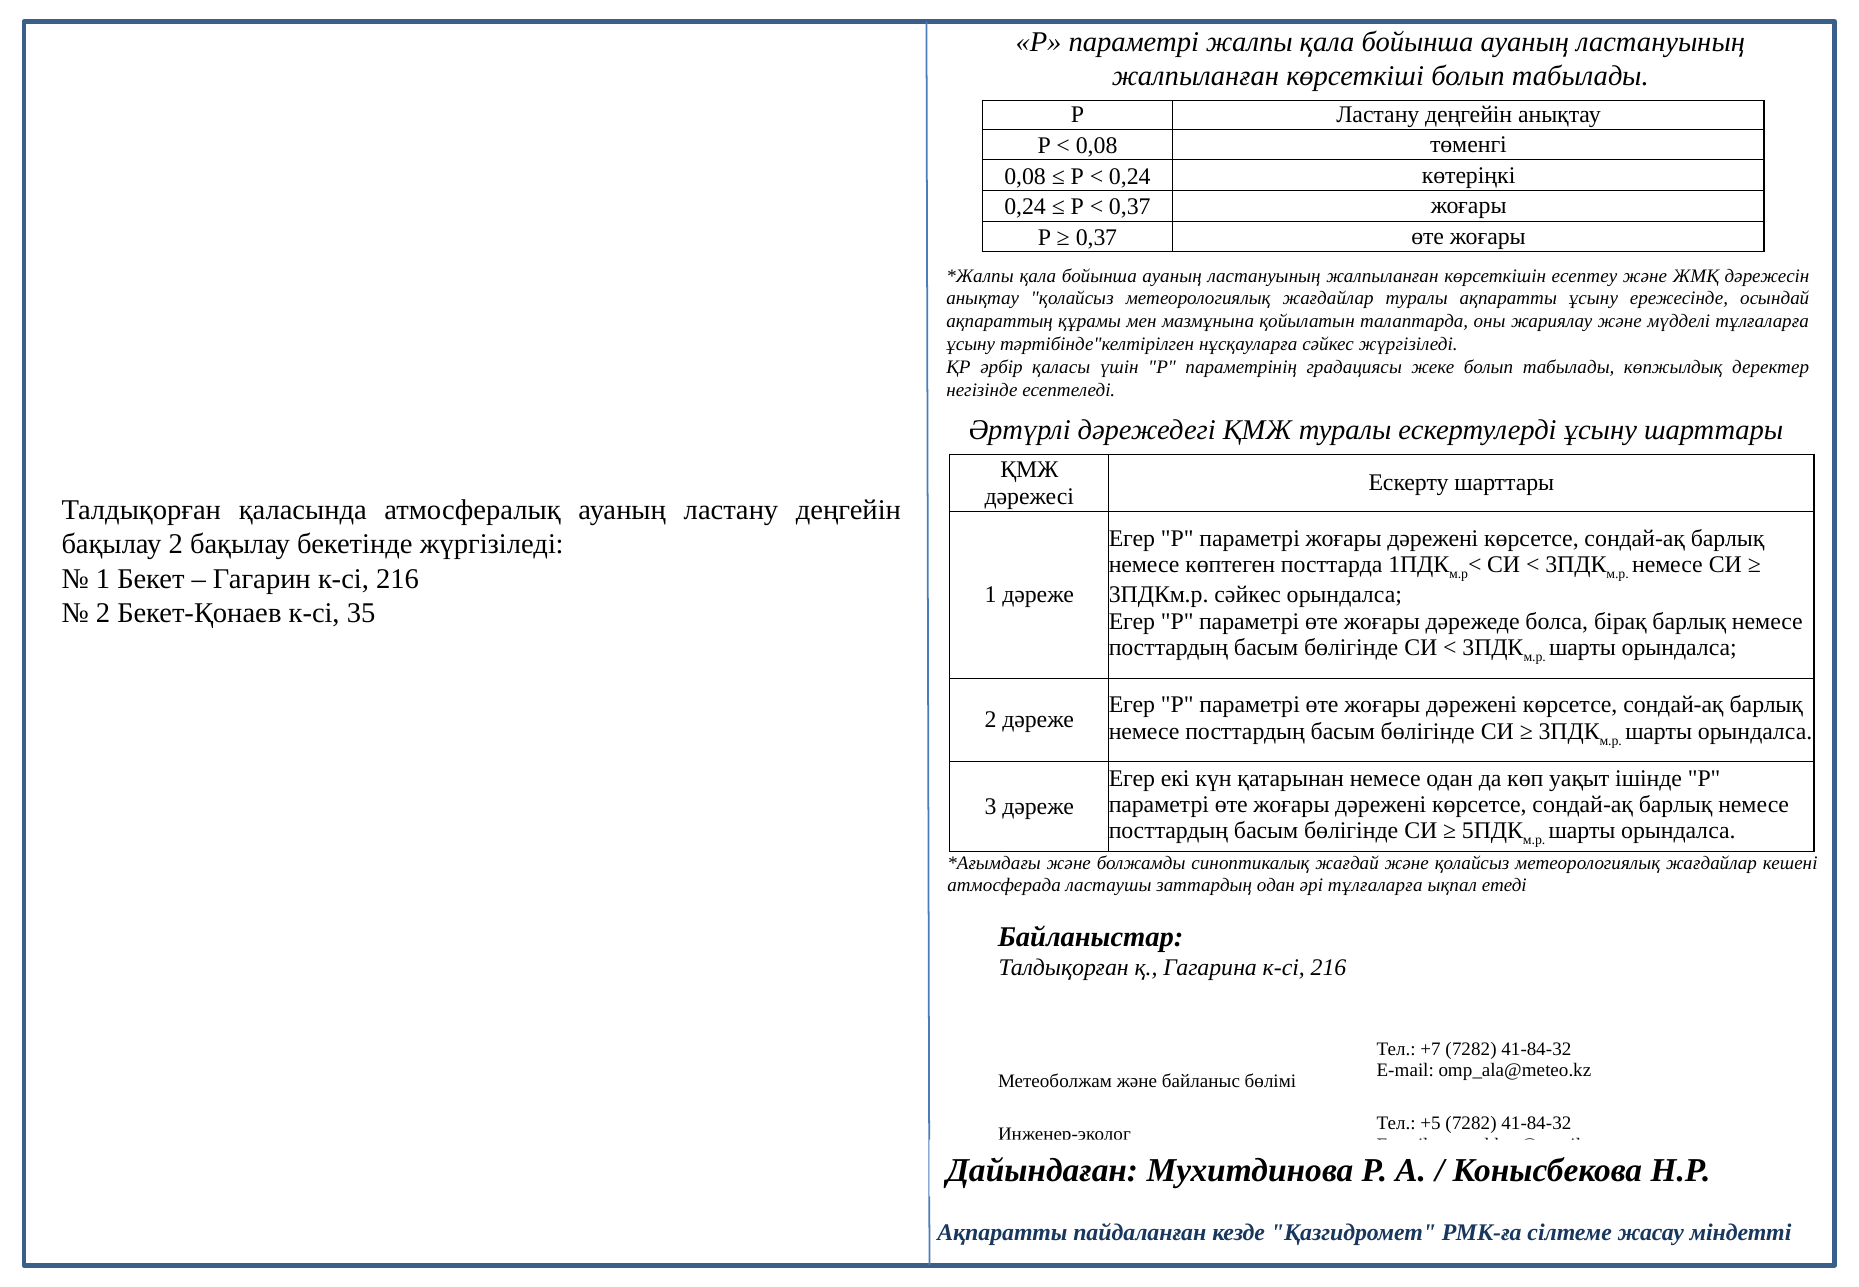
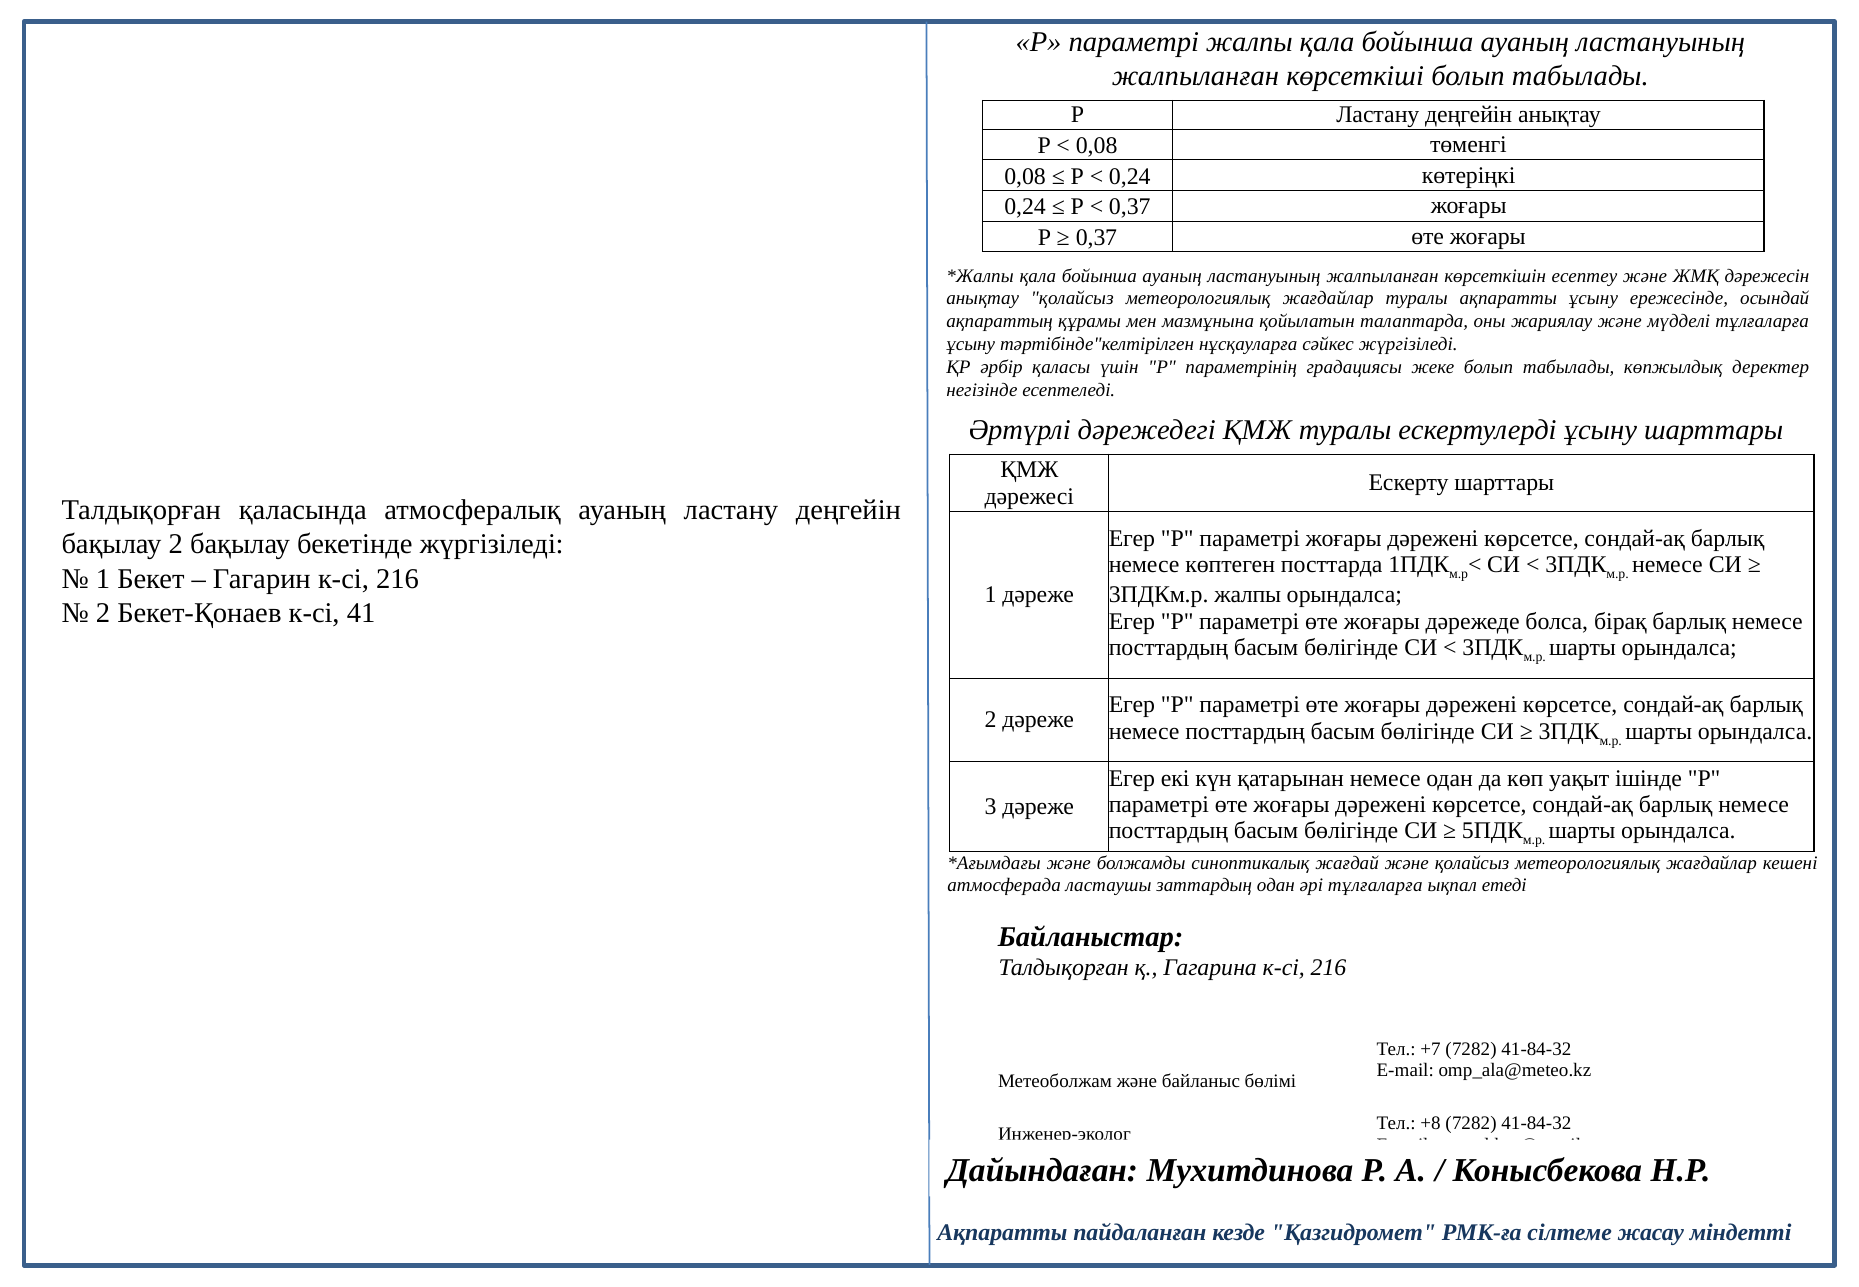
3ПДКм.р сәйкес: сәйкес -> жалпы
35: 35 -> 41
+5: +5 -> +8
